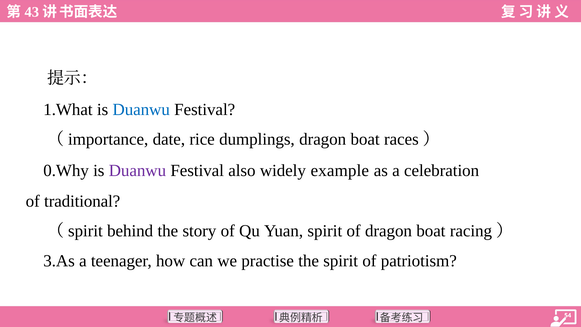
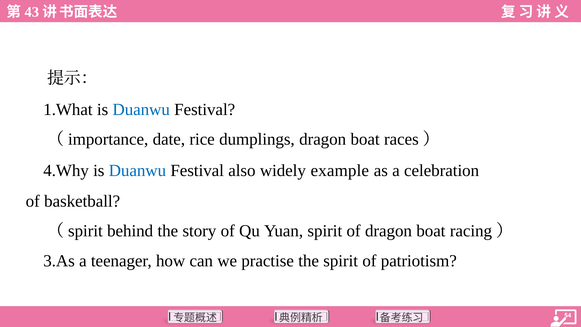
0.Why: 0.Why -> 4.Why
Duanwu at (137, 170) colour: purple -> blue
traditional: traditional -> basketball
